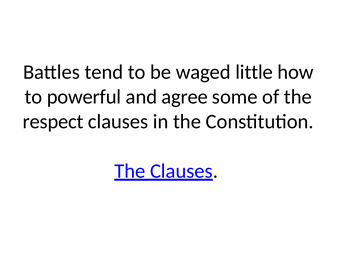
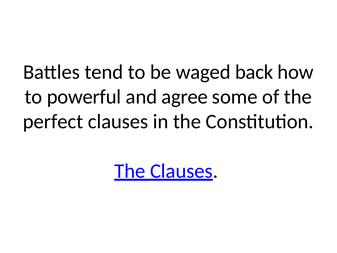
little: little -> back
respect: respect -> perfect
